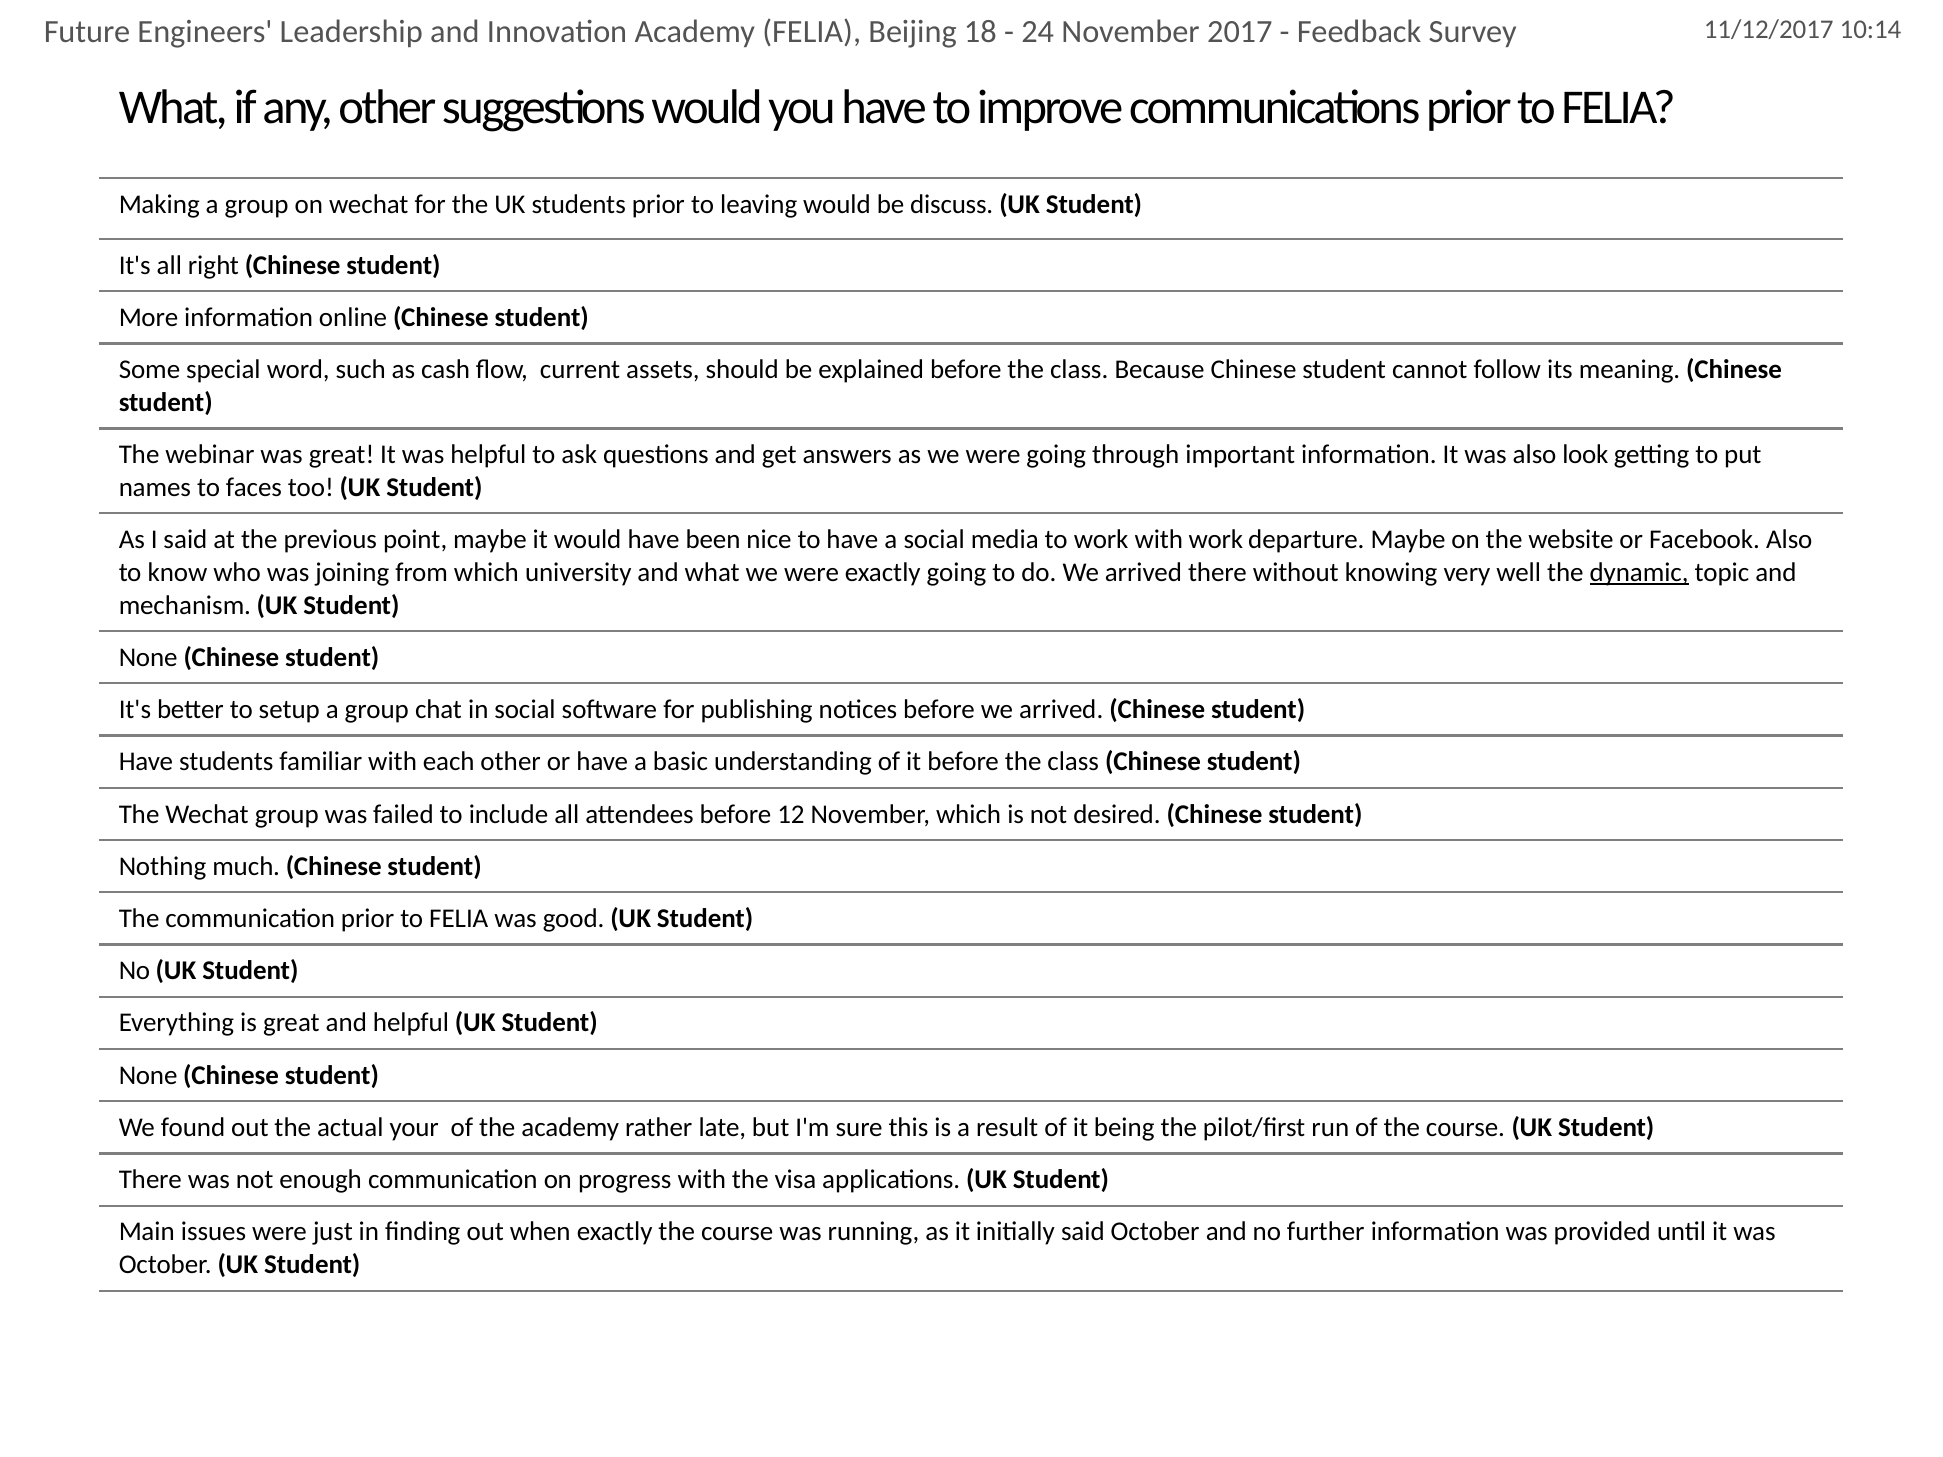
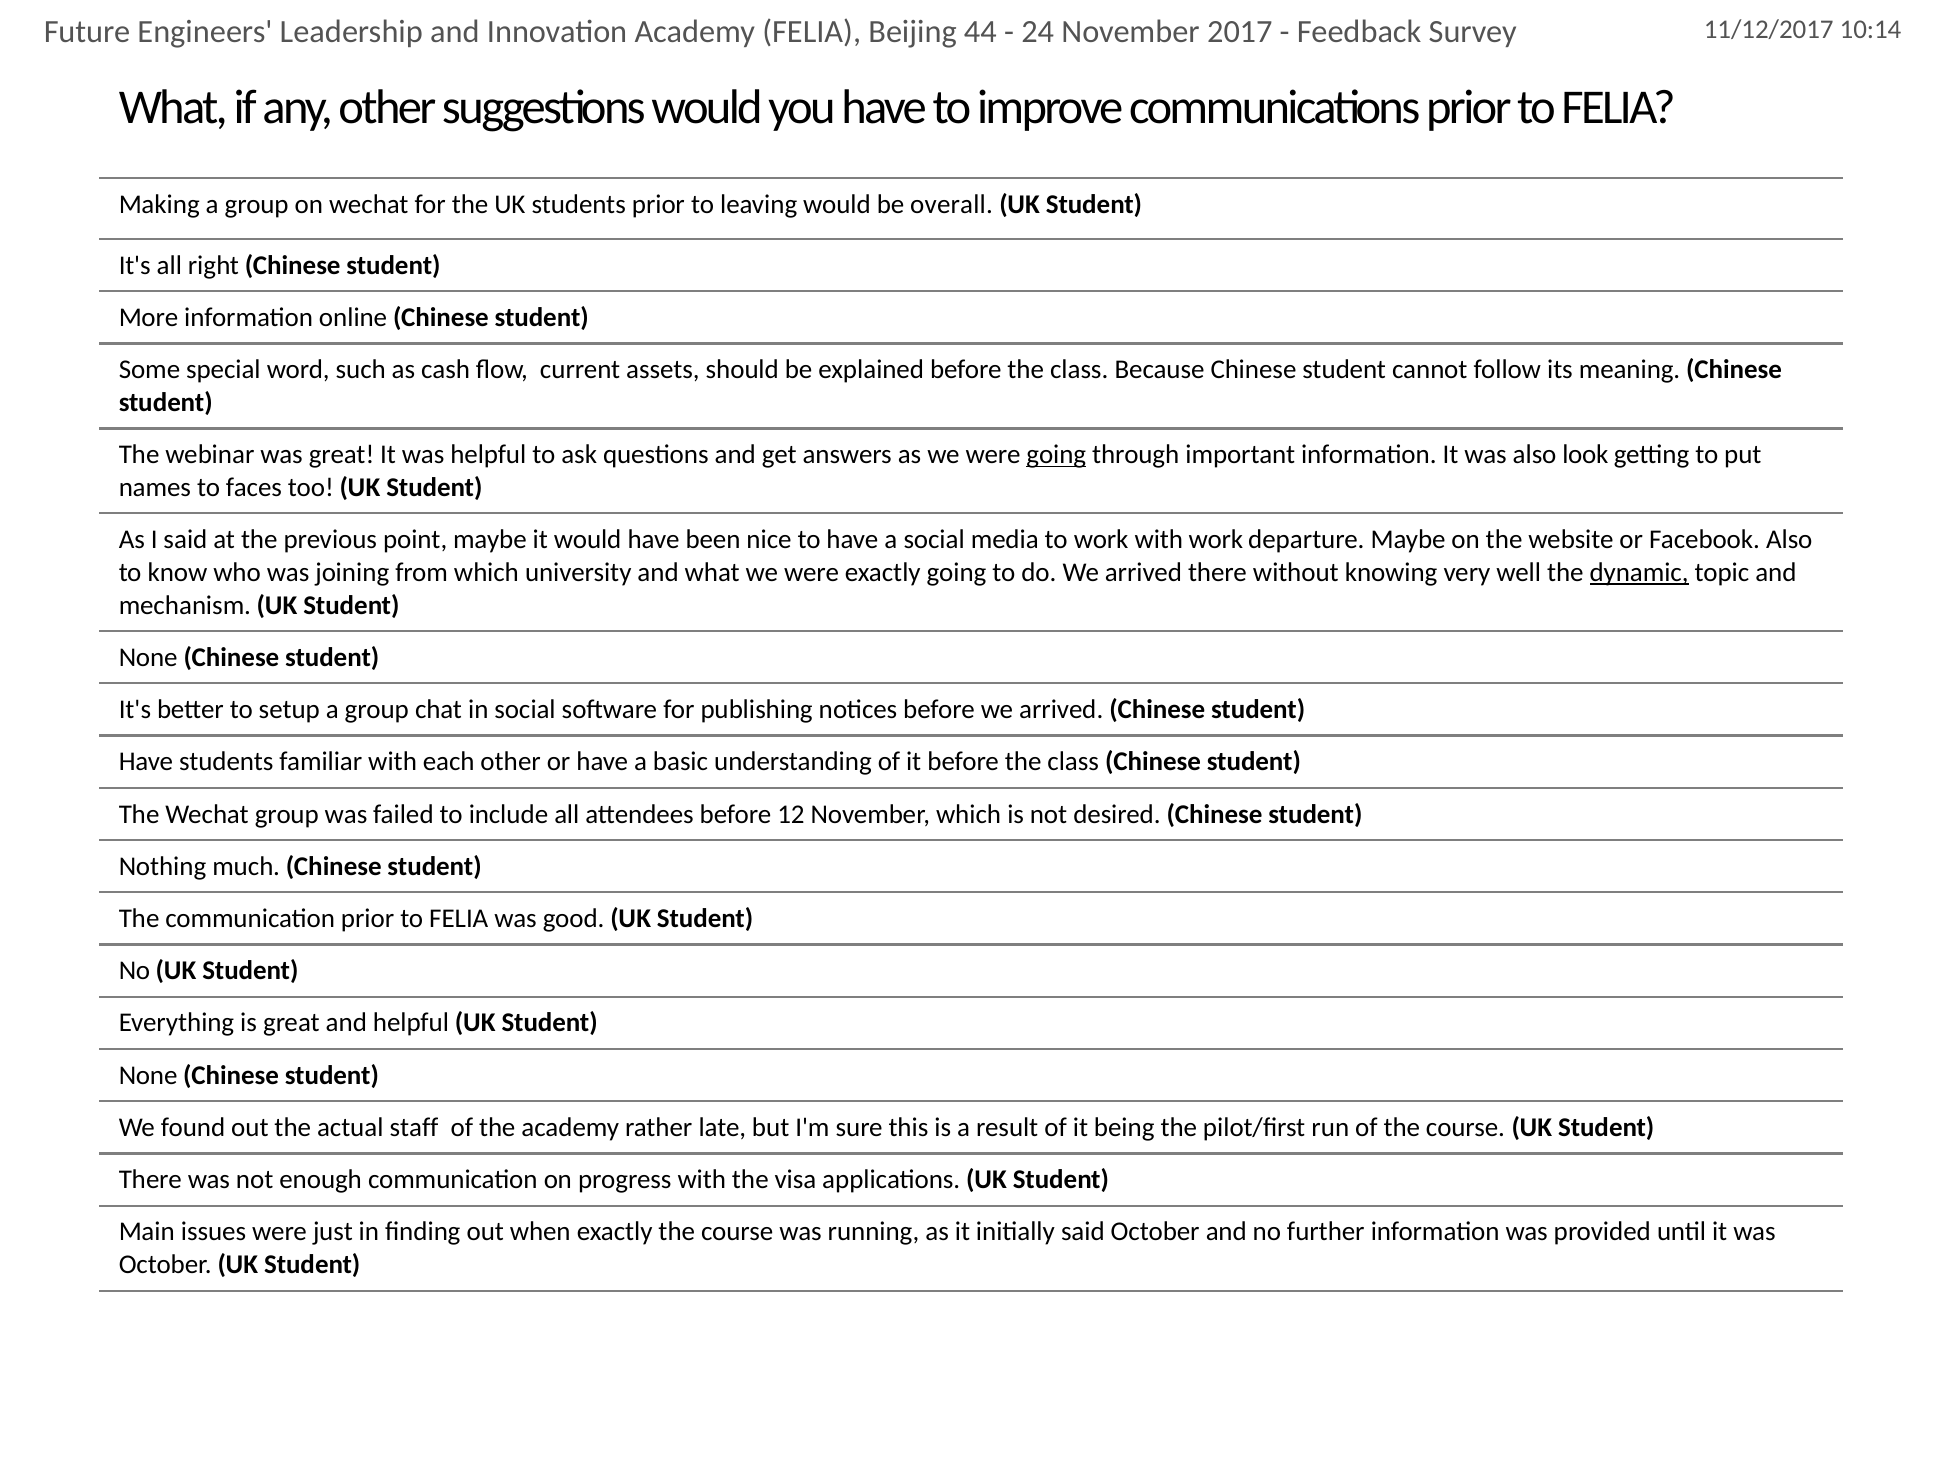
18: 18 -> 44
discuss: discuss -> overall
going at (1056, 455) underline: none -> present
your: your -> staff
